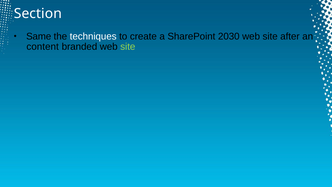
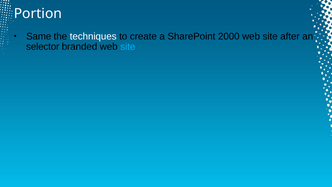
Section: Section -> Portion
2030: 2030 -> 2000
content: content -> selector
site at (128, 47) colour: light green -> light blue
